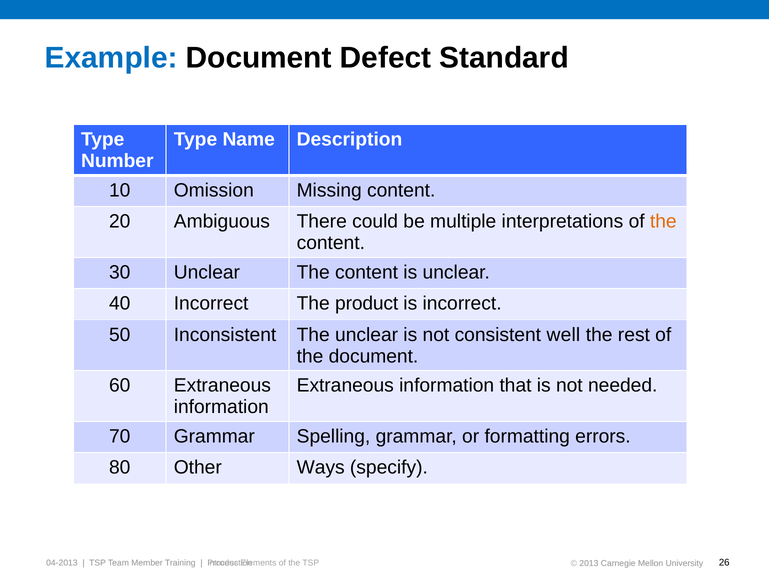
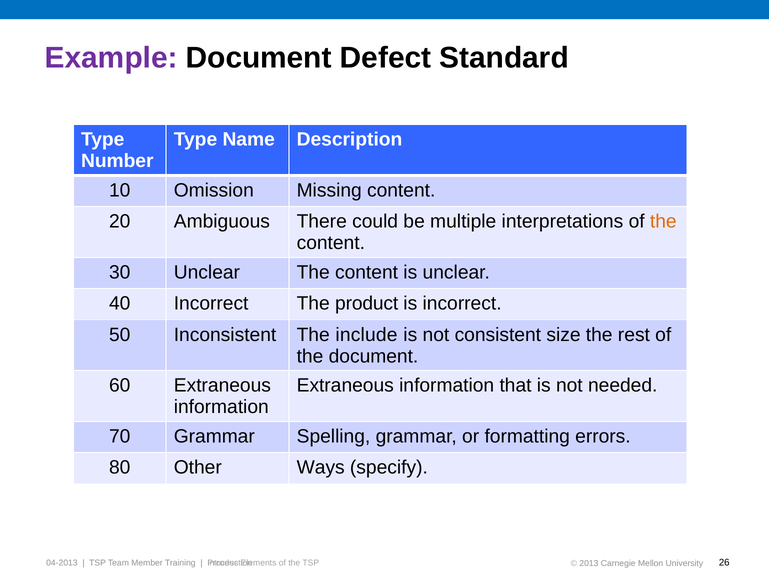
Example colour: blue -> purple
The unclear: unclear -> include
well: well -> size
